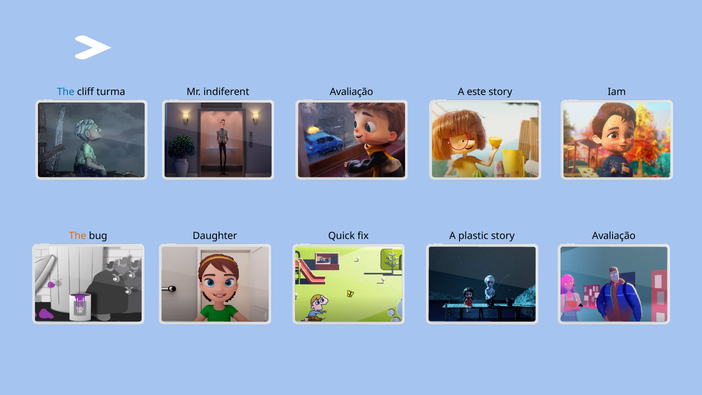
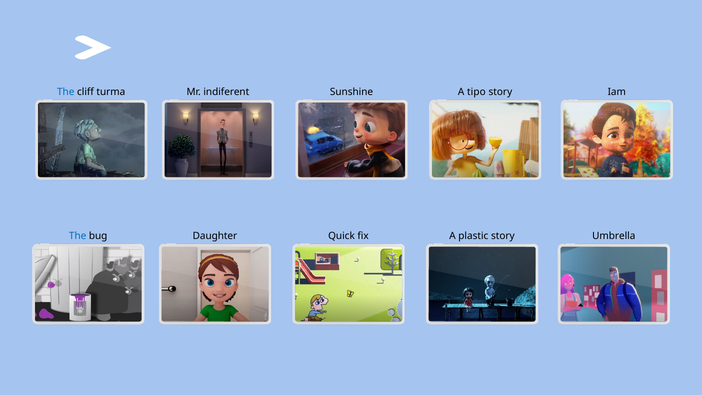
indiferent Avaliação: Avaliação -> Sunshine
este: este -> tipo
The at (78, 236) colour: orange -> blue
story Avaliação: Avaliação -> Umbrella
